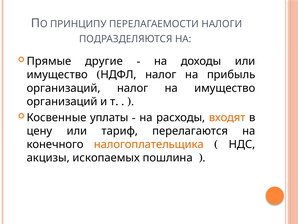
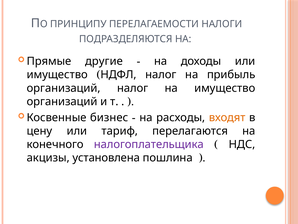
уплаты: уплаты -> бизнес
налогоплательщика colour: orange -> purple
ископаемых: ископаемых -> установлена
